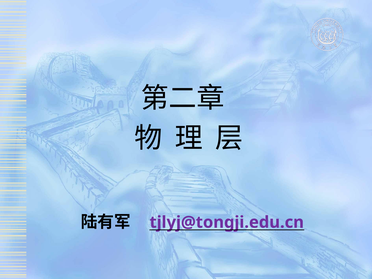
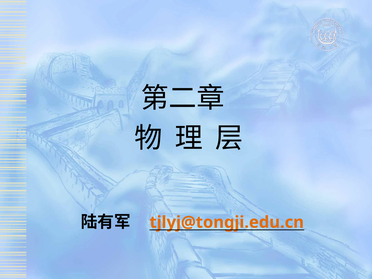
tjlyj@tongji.edu.cn colour: purple -> orange
